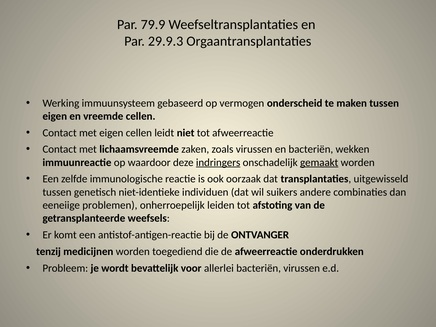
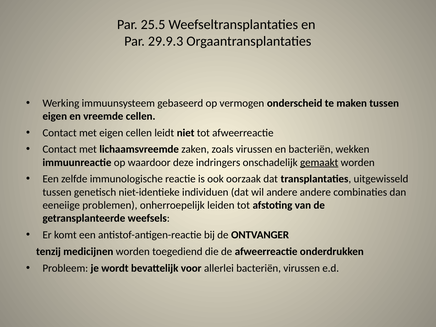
79.9: 79.9 -> 25.5
indringers underline: present -> none
wil suikers: suikers -> andere
